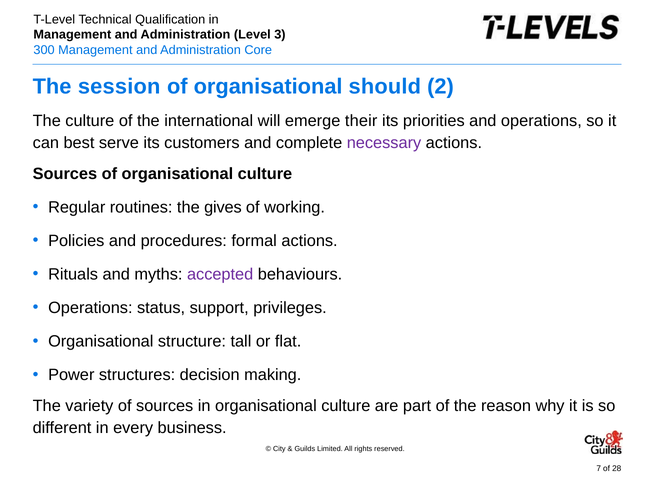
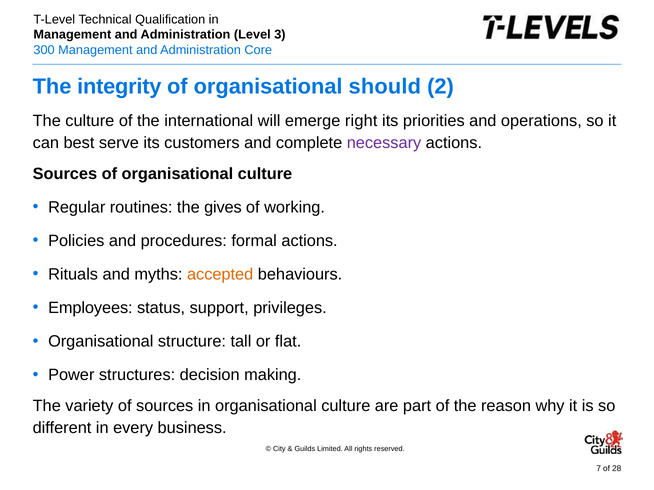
session: session -> integrity
their: their -> right
accepted colour: purple -> orange
Operations at (90, 308): Operations -> Employees
